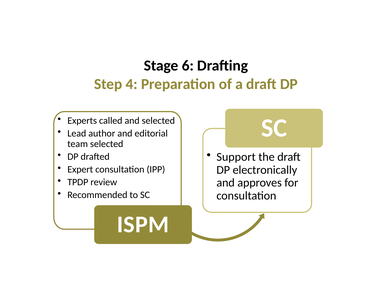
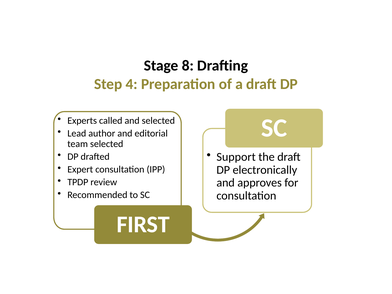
6: 6 -> 8
ISPM: ISPM -> FIRST
